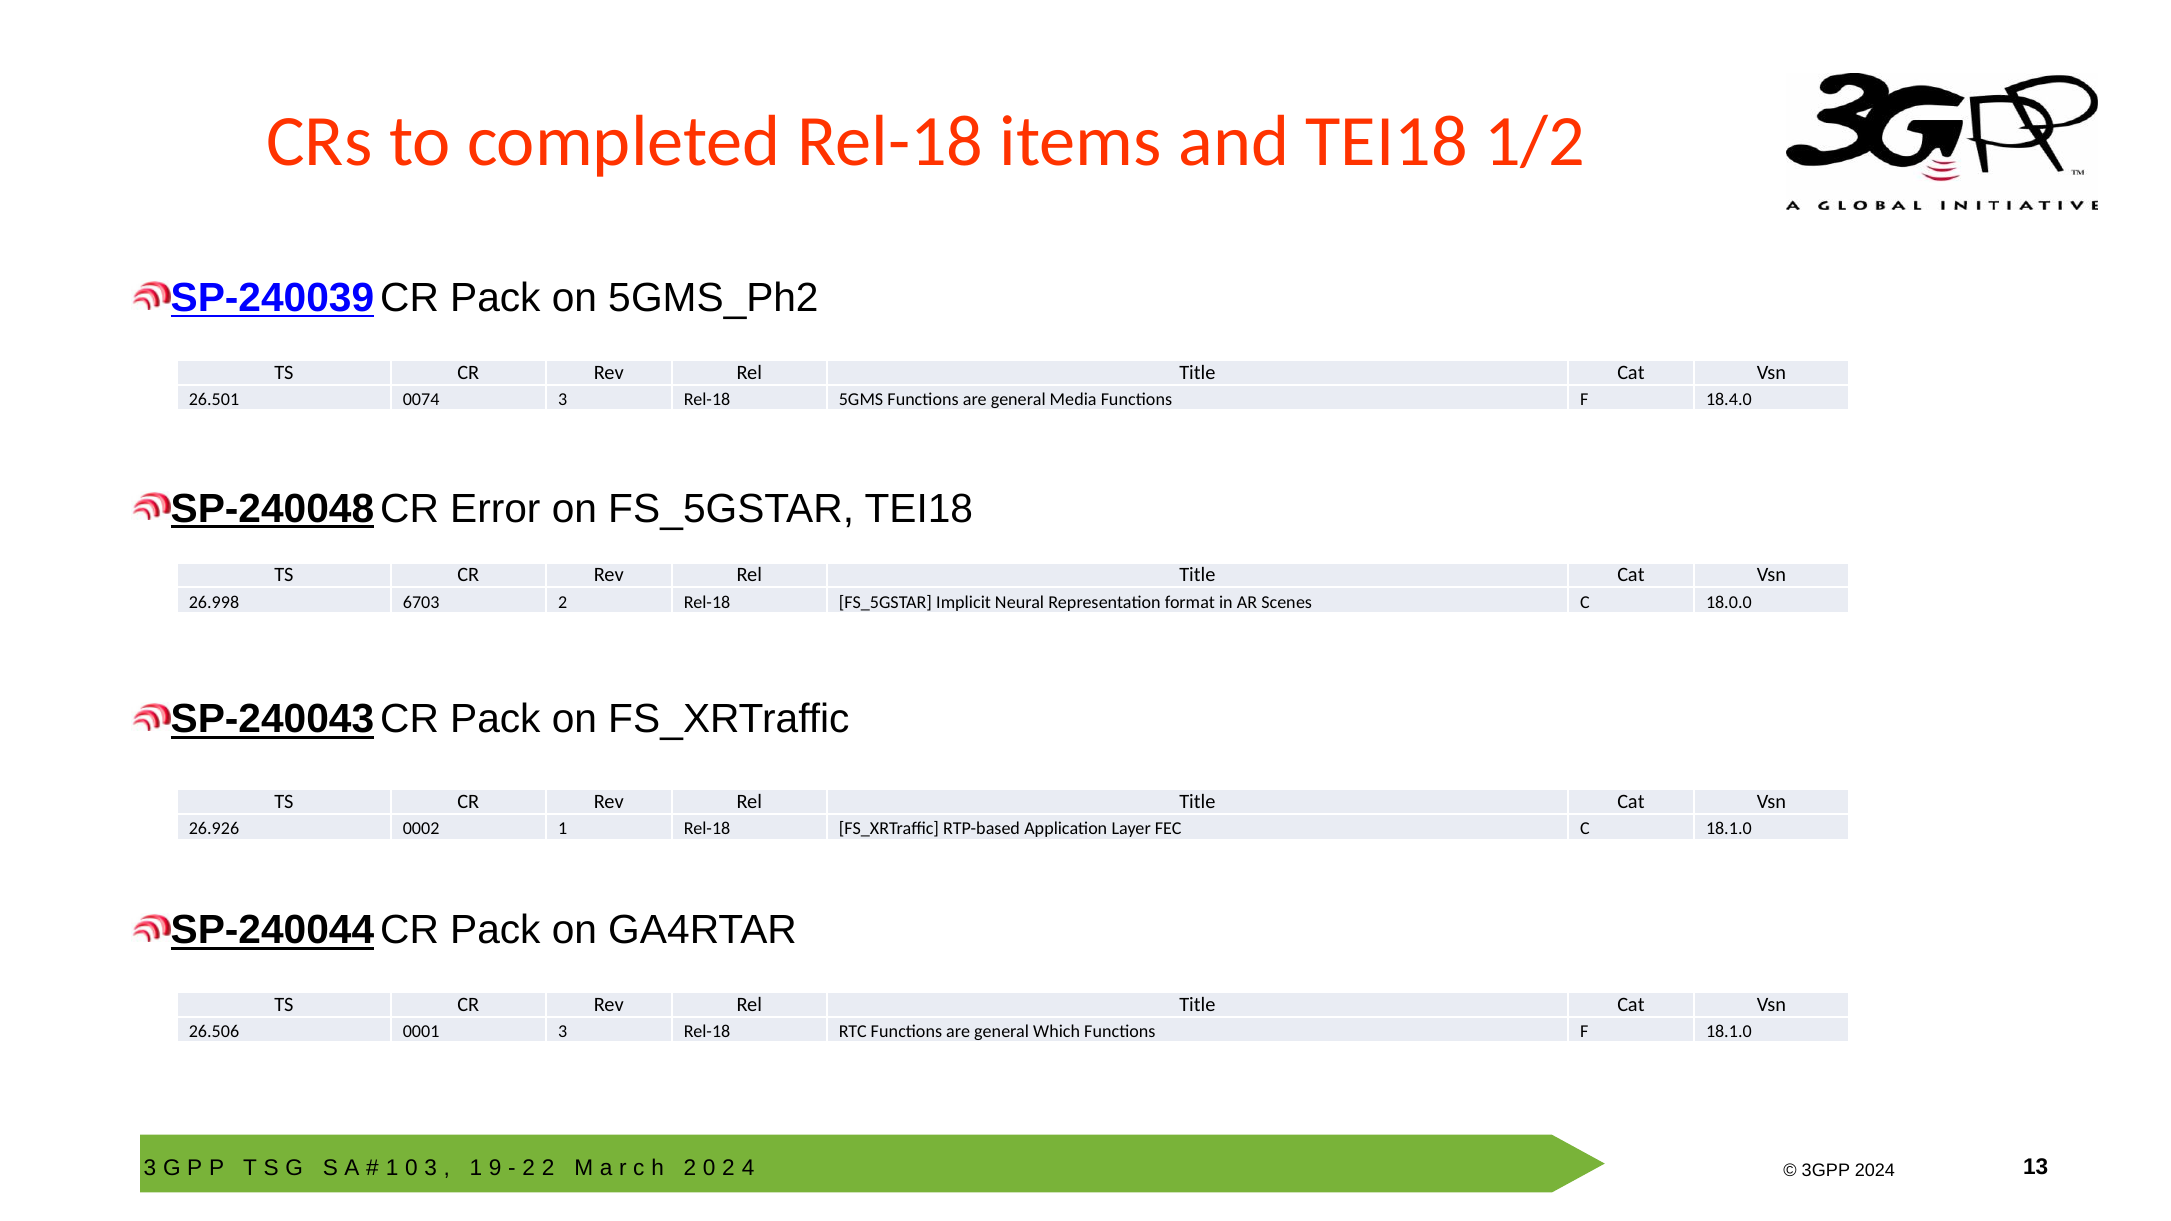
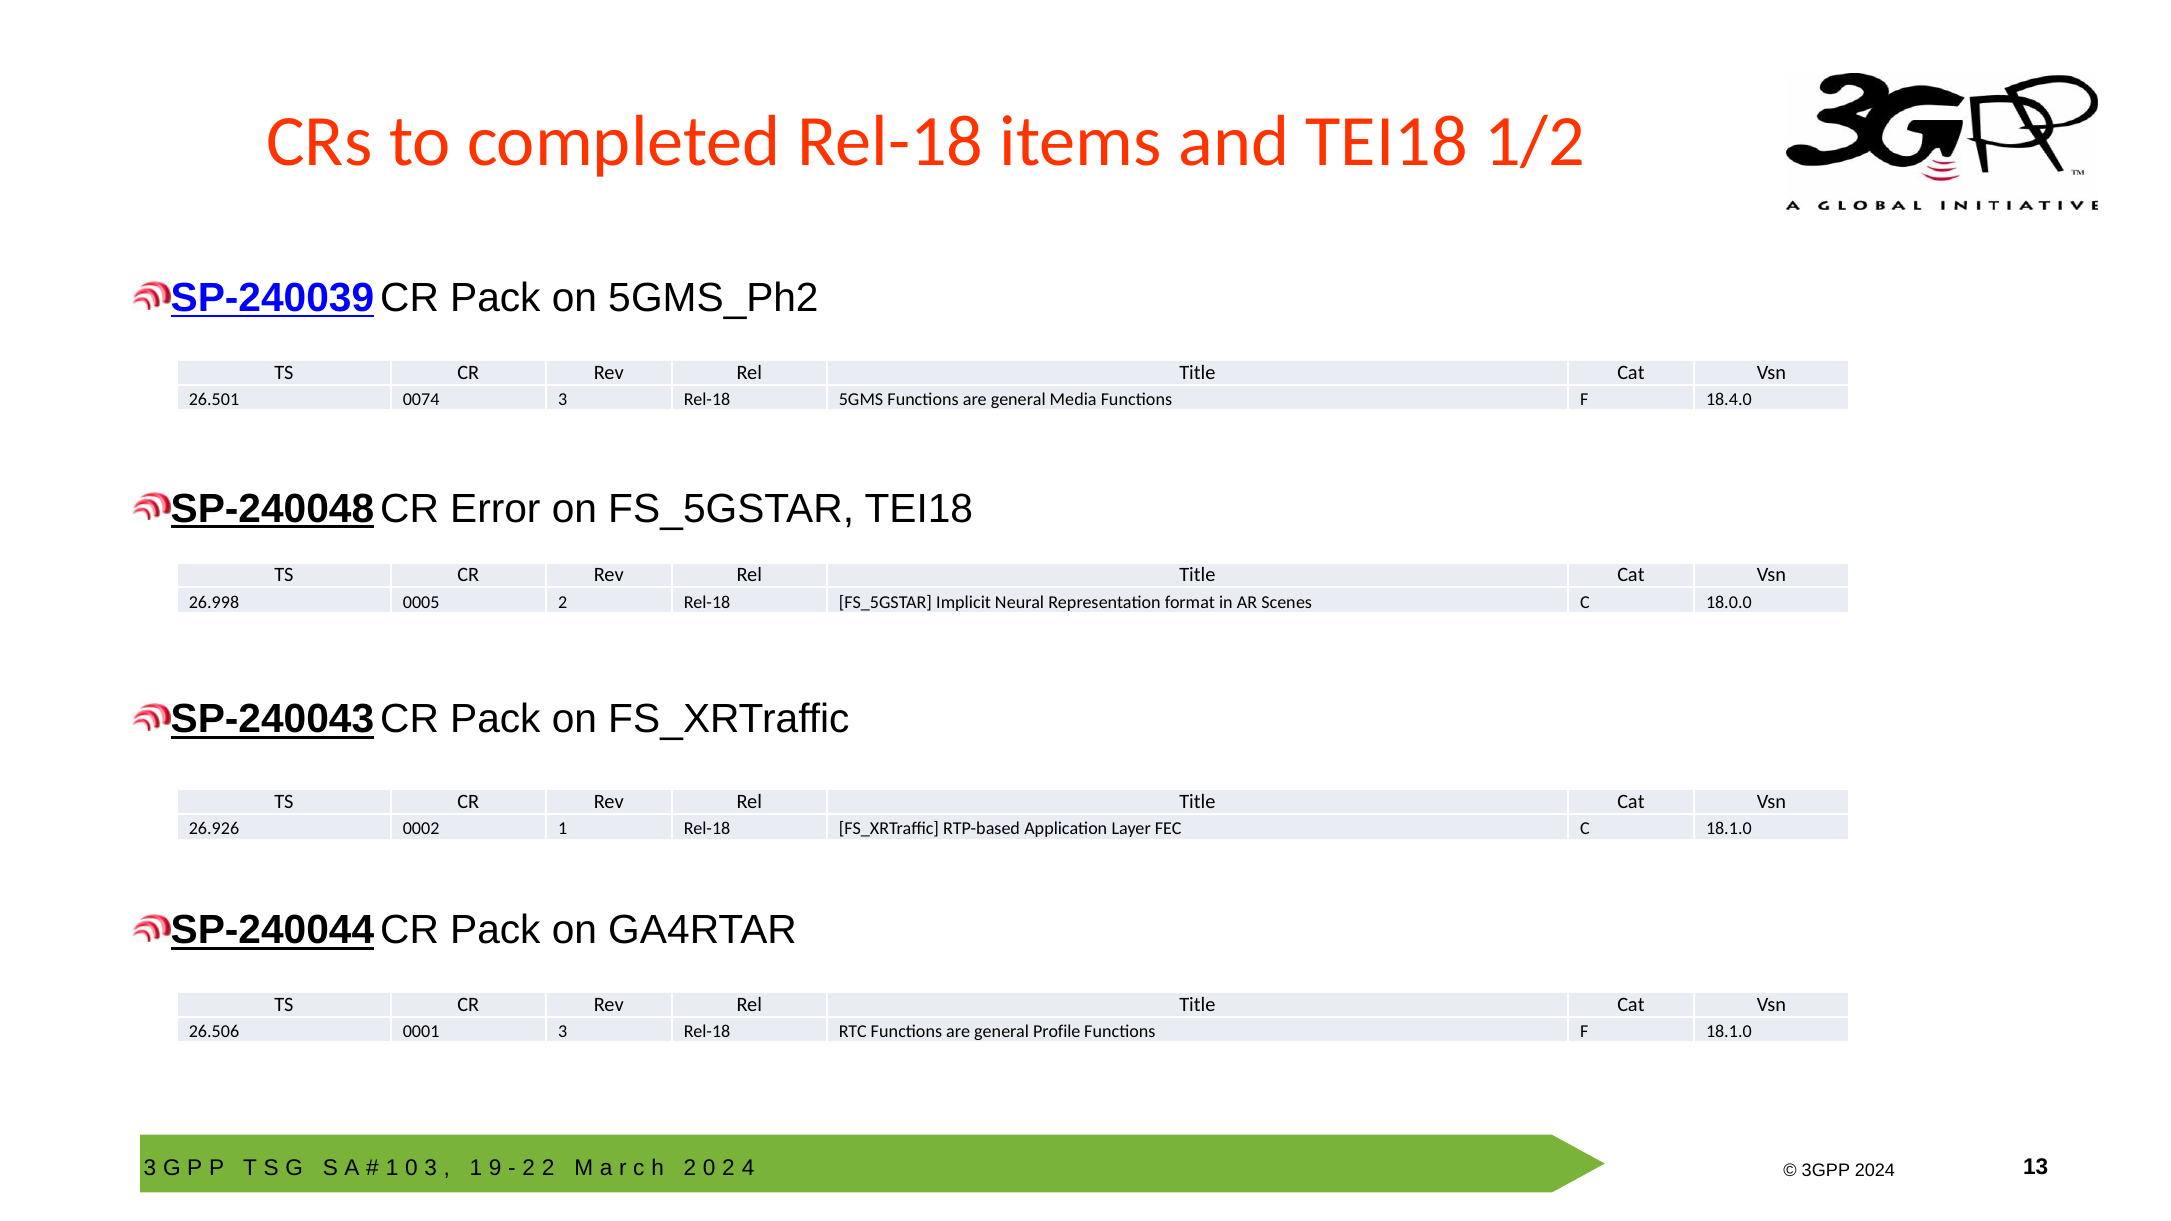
6703: 6703 -> 0005
Which: Which -> Profile
